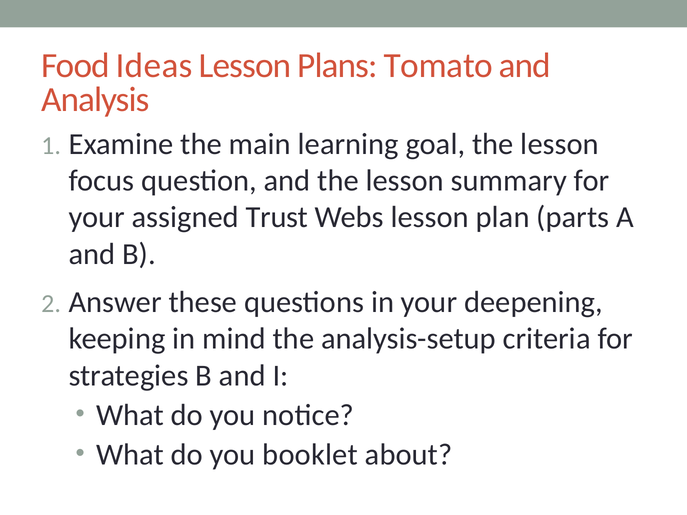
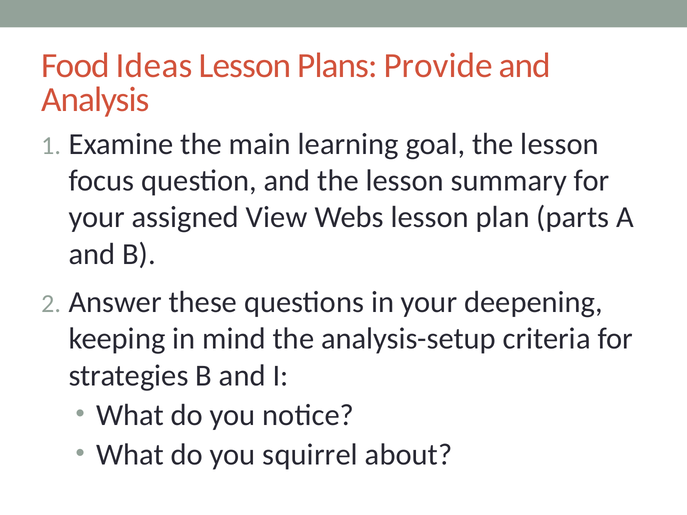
Tomato: Tomato -> Provide
Trust: Trust -> View
booklet: booklet -> squirrel
